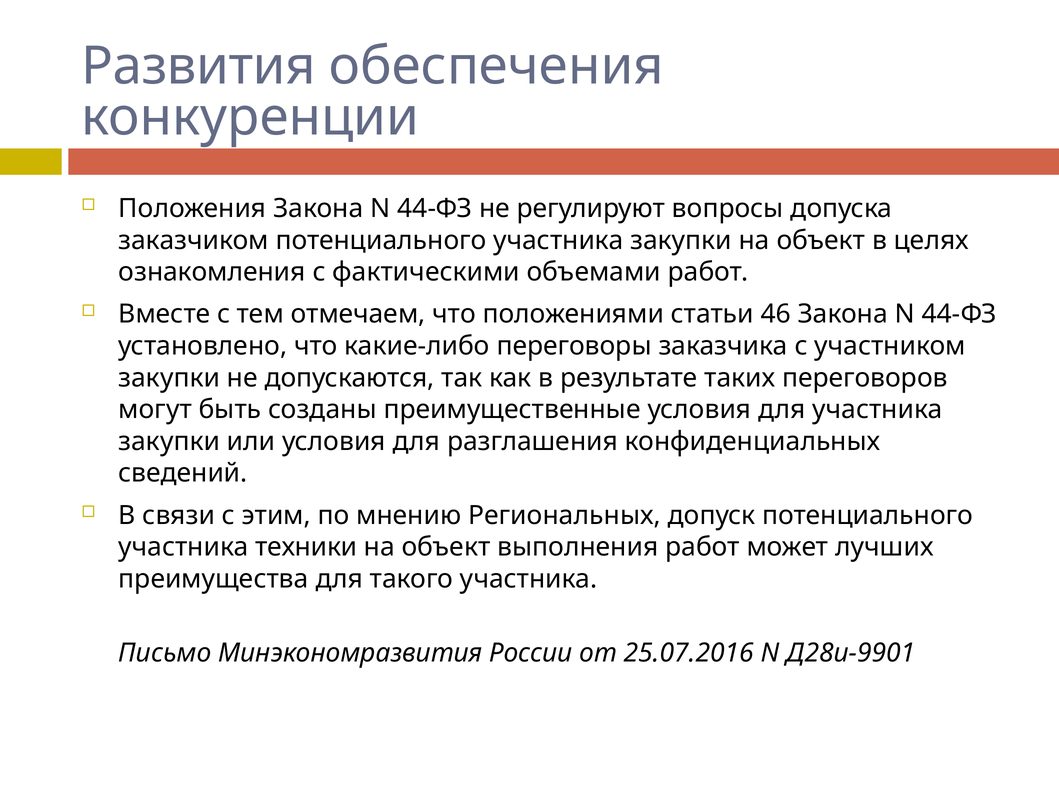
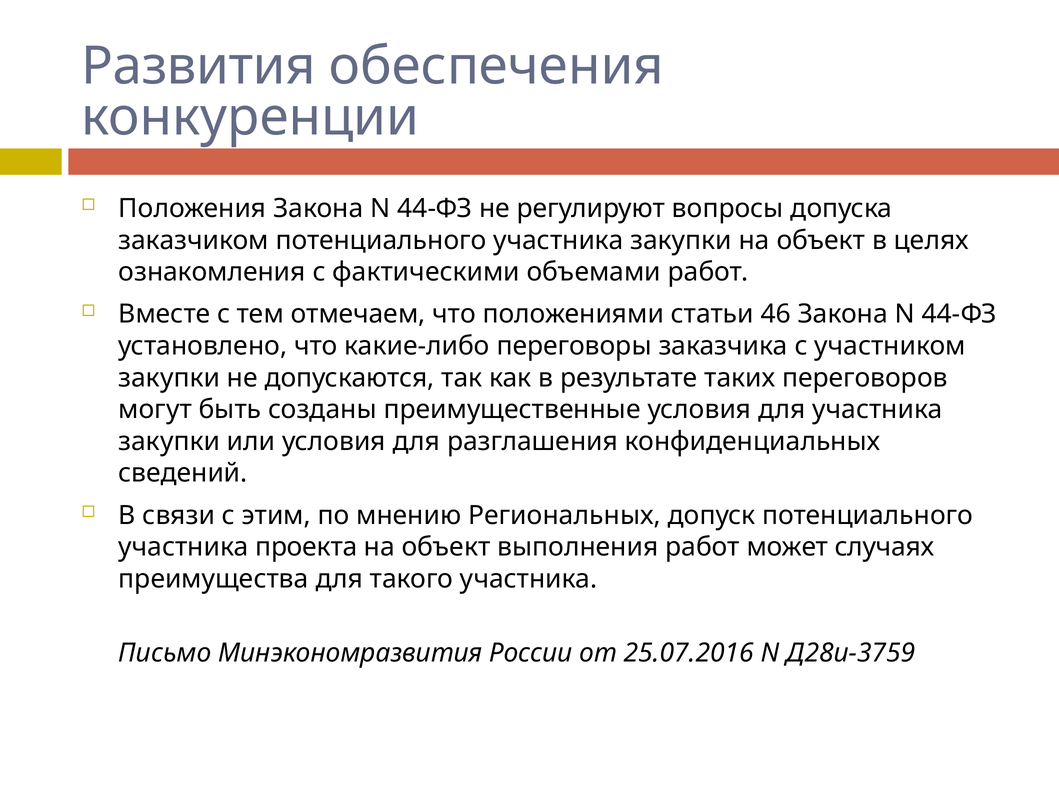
техники: техники -> проекта
лучших: лучших -> случаях
Д28и-9901: Д28и-9901 -> Д28и-3759
